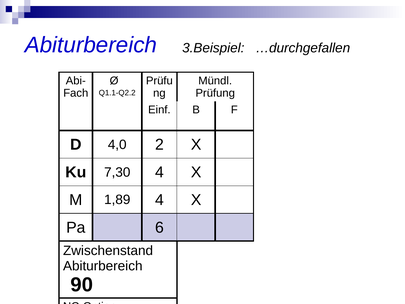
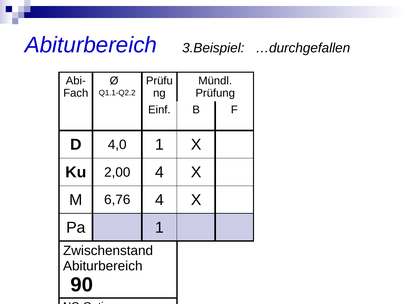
4,0 2: 2 -> 1
7,30: 7,30 -> 2,00
1,89: 1,89 -> 6,76
Pa 6: 6 -> 1
